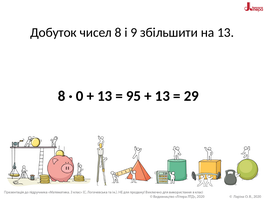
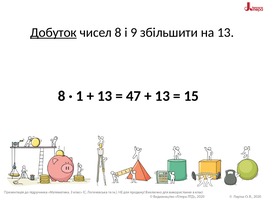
Добуток underline: none -> present
0: 0 -> 1
95: 95 -> 47
29: 29 -> 15
